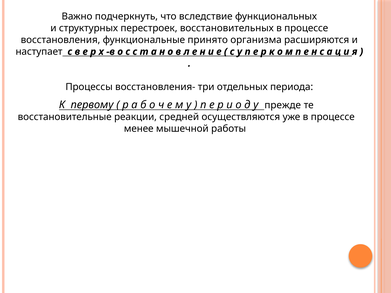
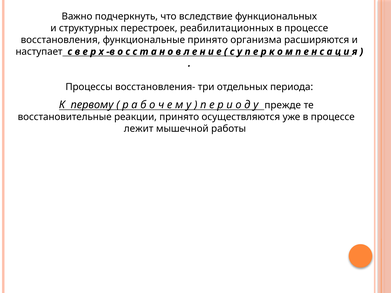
восстановительных: восстановительных -> реабилитационных
реакции средней: средней -> принято
менее: менее -> лежит
